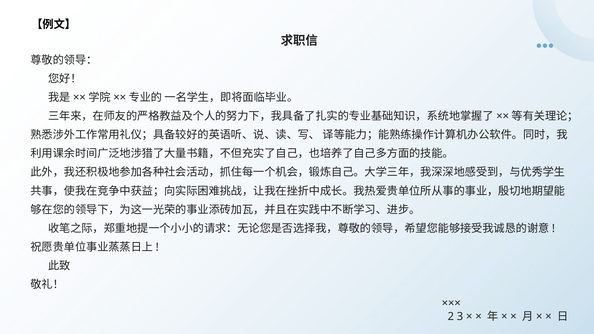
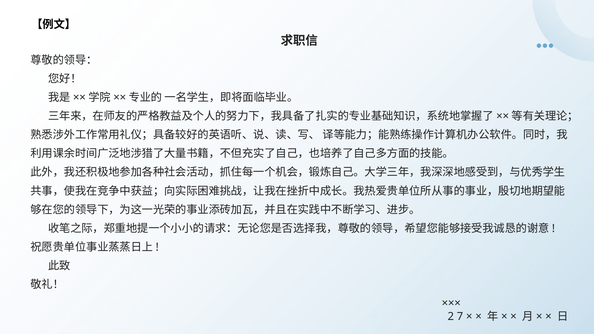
3: 3 -> 7
